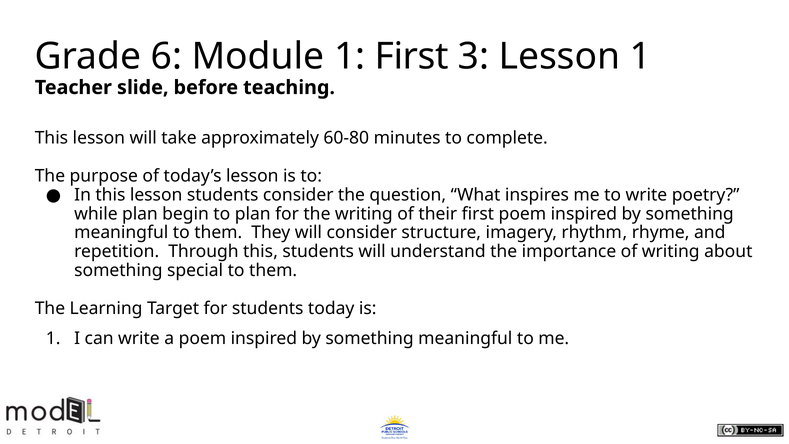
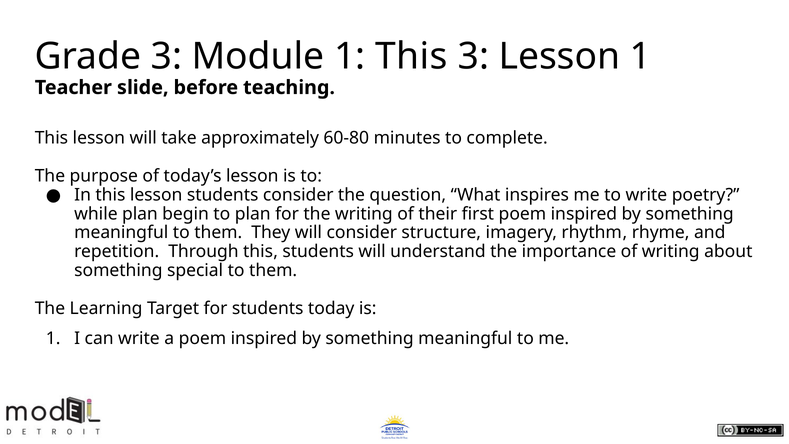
Grade 6: 6 -> 3
1 First: First -> This
